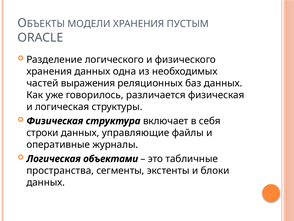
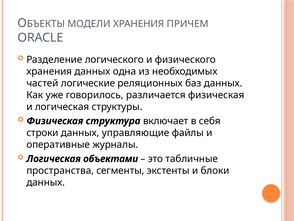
ПУСТЫМ: ПУСТЫМ -> ПРИЧЕМ
выражения: выражения -> логические
